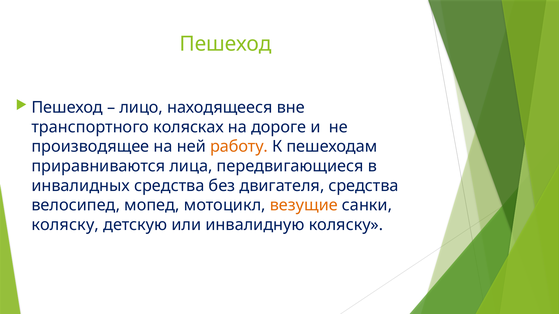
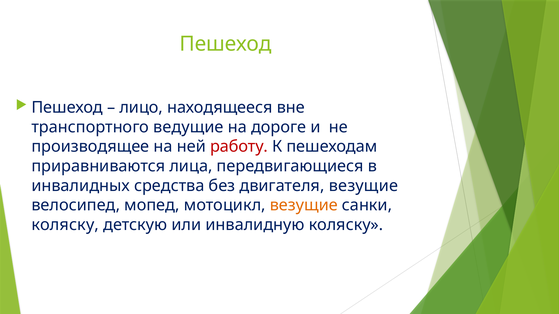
колясках: колясках -> ведущие
работу colour: orange -> red
двигателя средства: средства -> везущие
